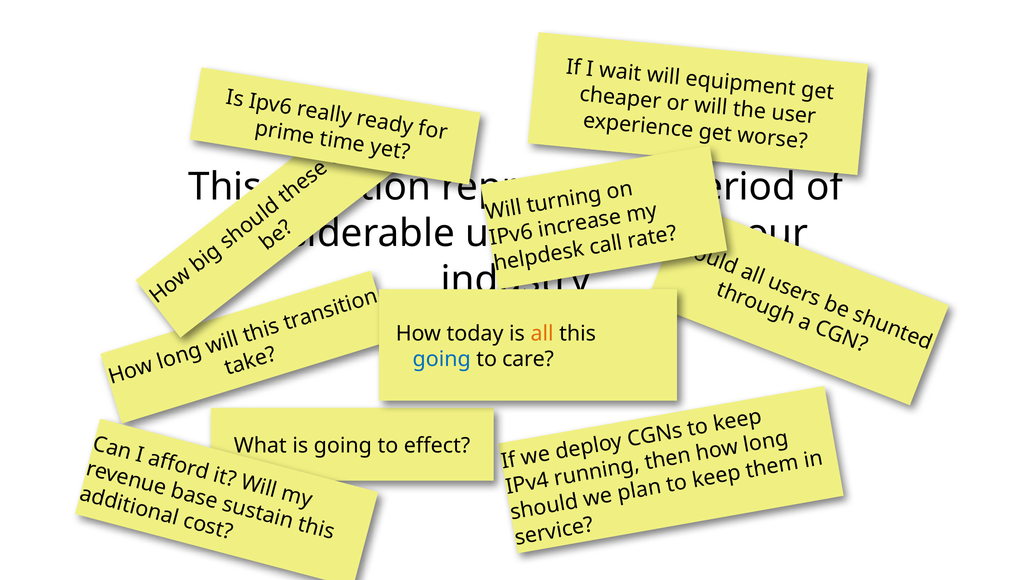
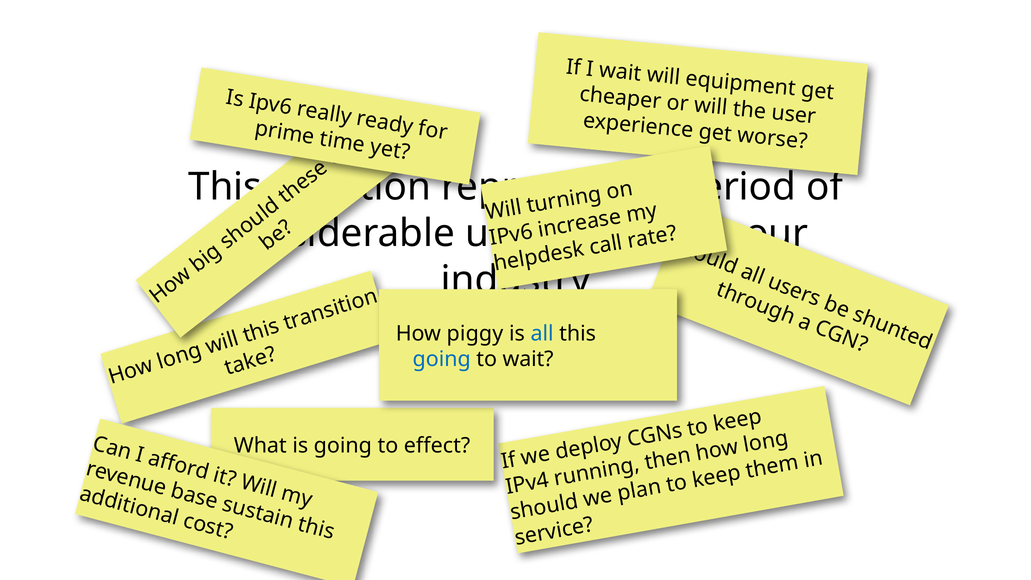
today: today -> piggy
all colour: orange -> blue
to care: care -> wait
